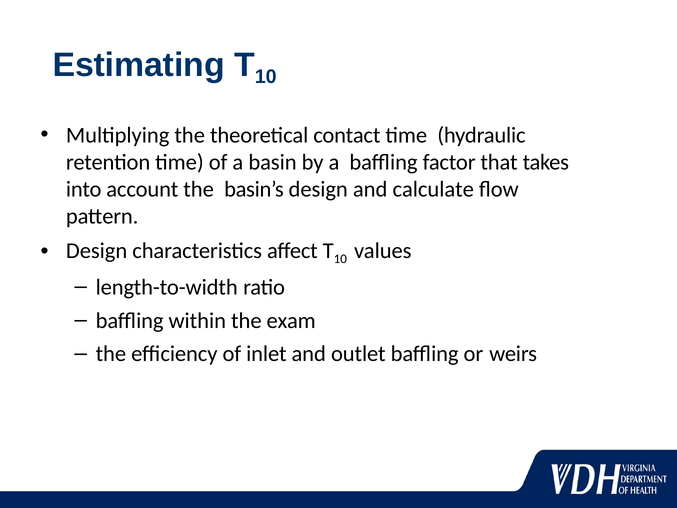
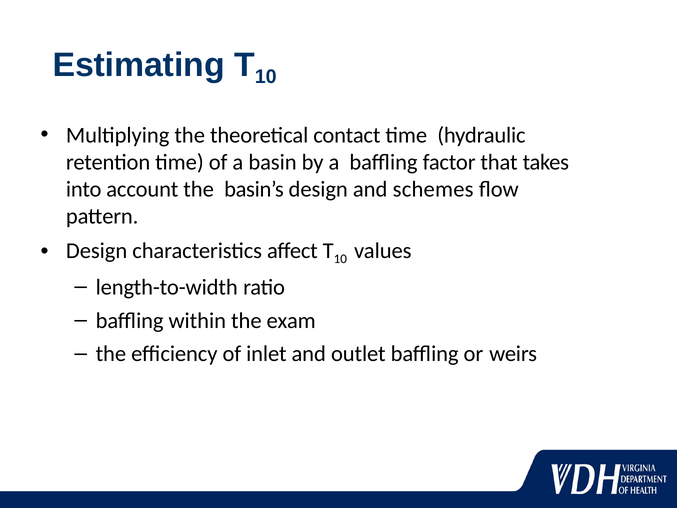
calculate: calculate -> schemes
